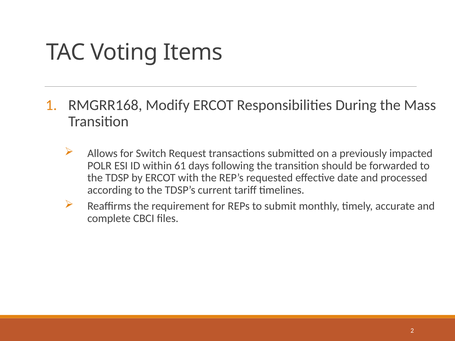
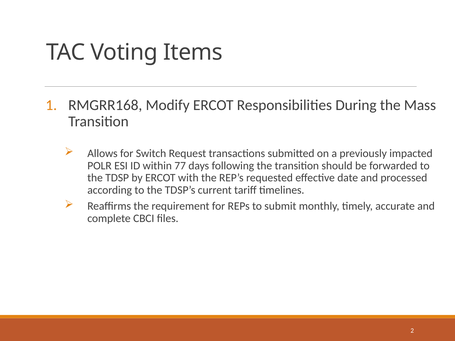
61: 61 -> 77
